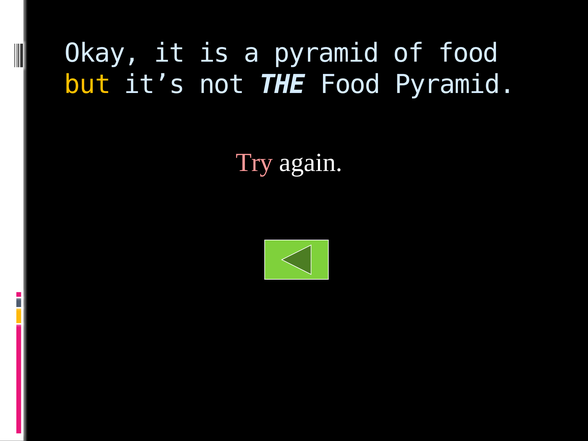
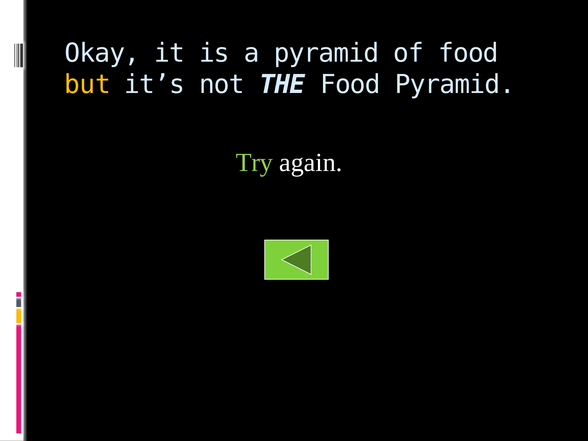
Try colour: pink -> light green
